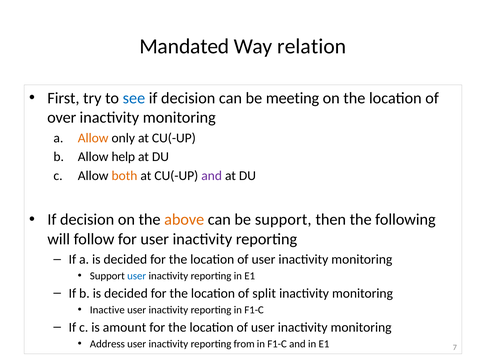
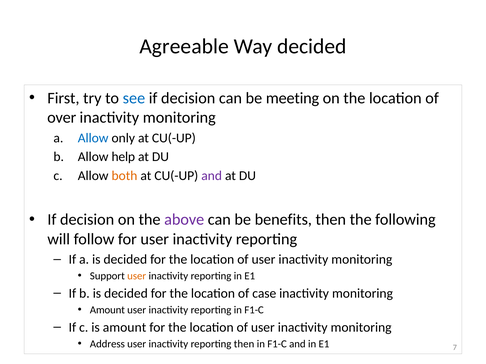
Mandated: Mandated -> Agreeable
Way relation: relation -> decided
Allow at (93, 138) colour: orange -> blue
above colour: orange -> purple
be support: support -> benefits
user at (137, 276) colour: blue -> orange
split: split -> case
Inactive at (107, 310): Inactive -> Amount
reporting from: from -> then
